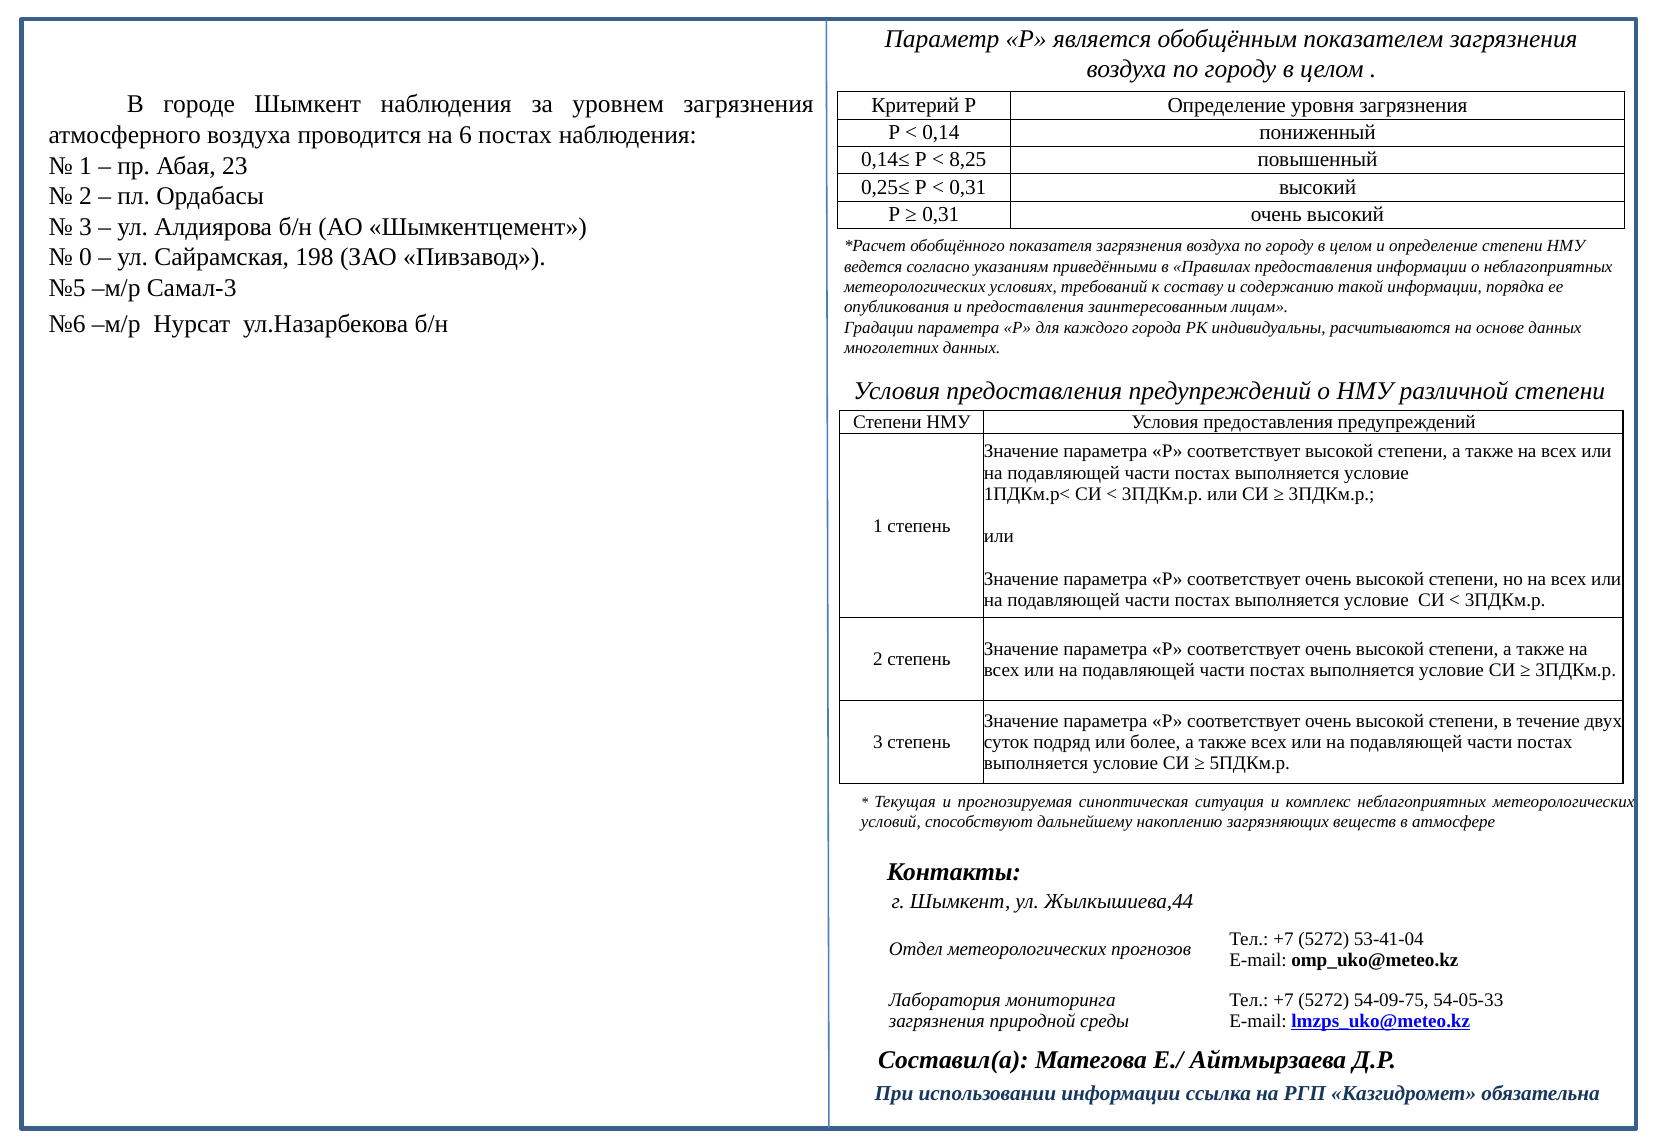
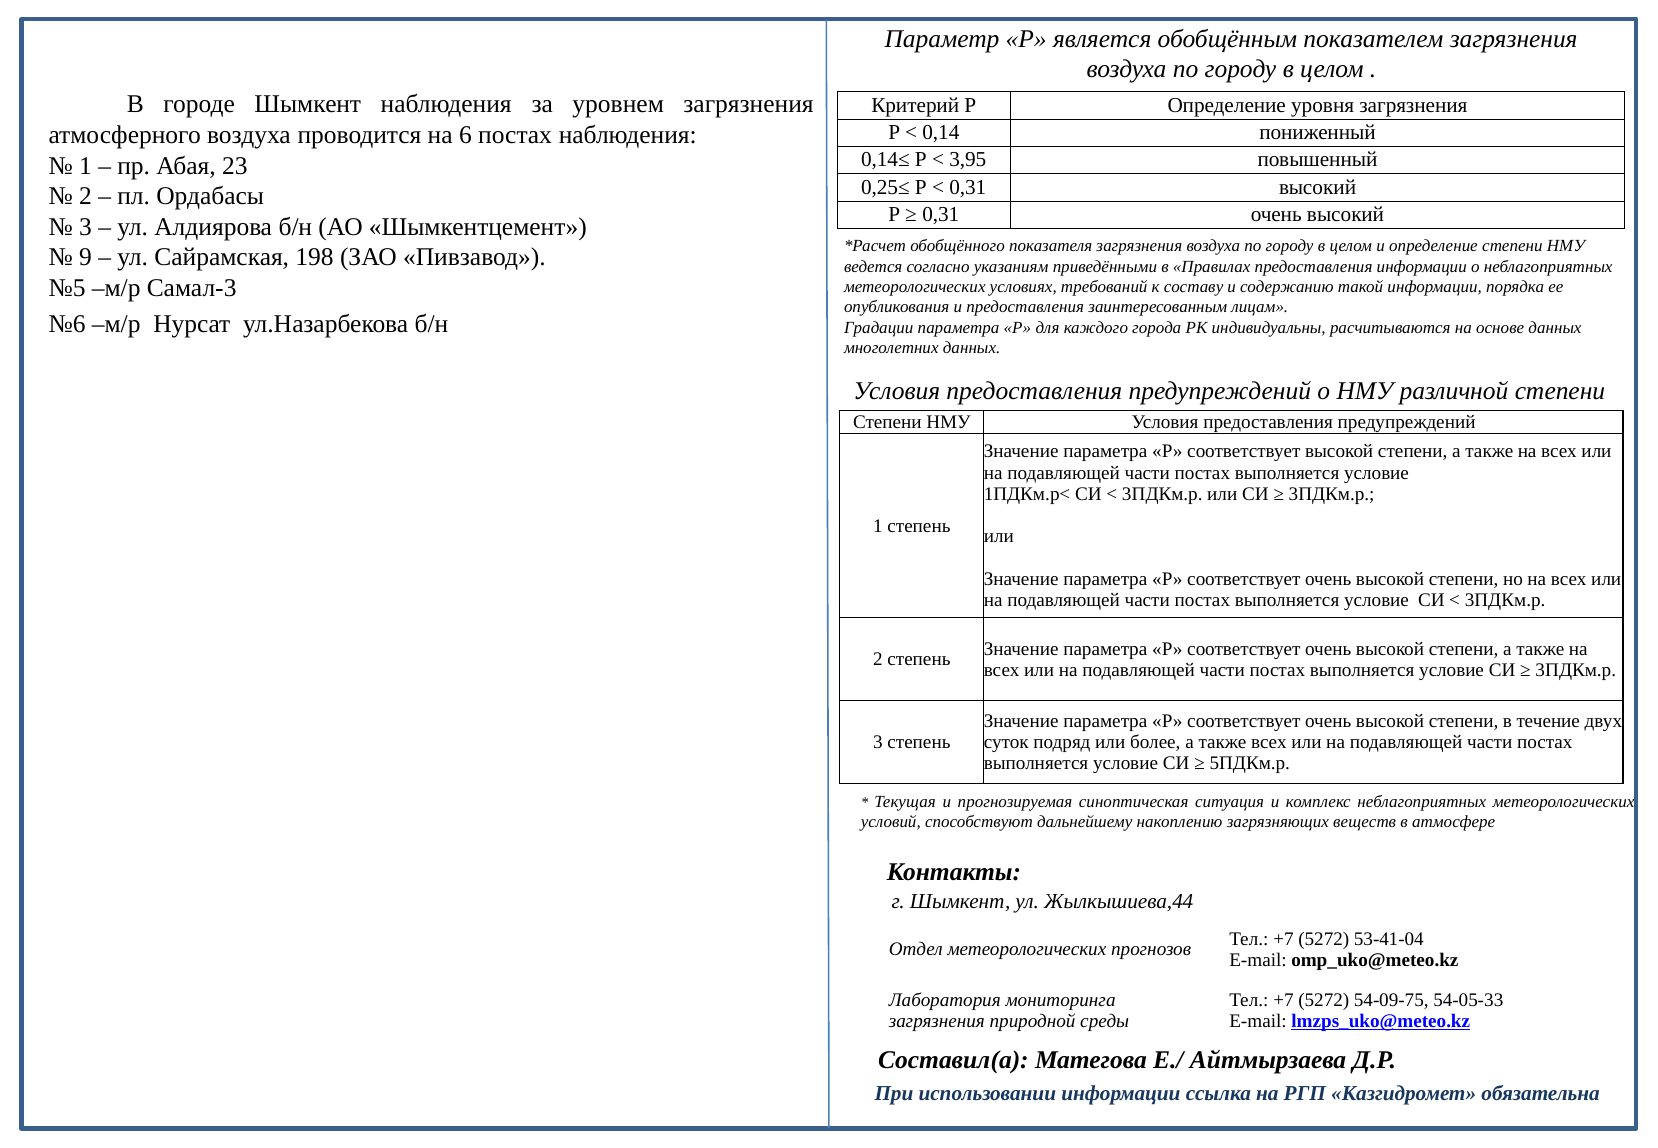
8,25: 8,25 -> 3,95
0: 0 -> 9
